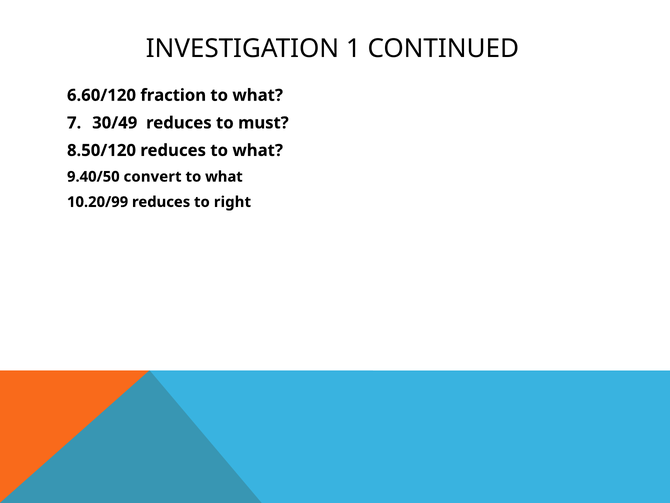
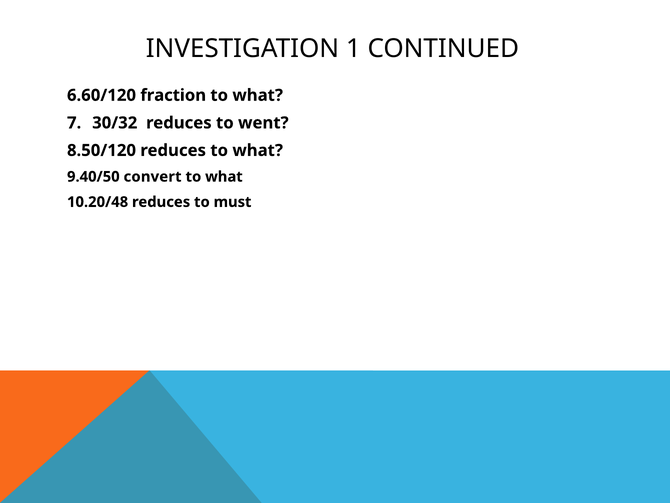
30/49: 30/49 -> 30/32
must: must -> went
10.20/99: 10.20/99 -> 10.20/48
right: right -> must
